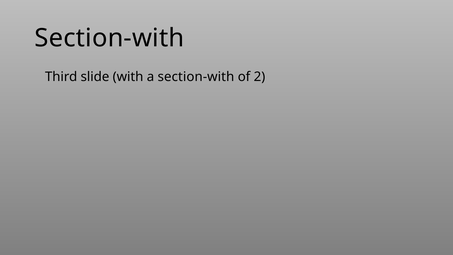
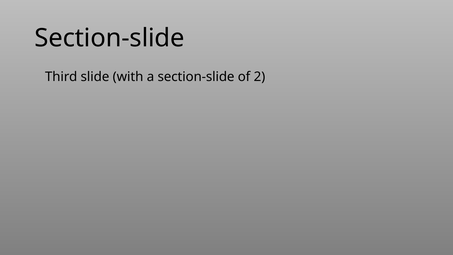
Section-with at (109, 38): Section-with -> Section-slide
a section-with: section-with -> section-slide
